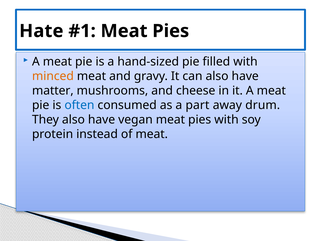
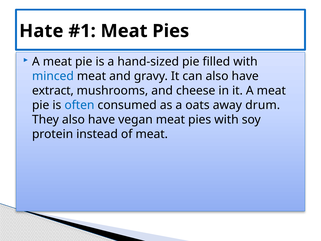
minced colour: orange -> blue
matter: matter -> extract
part: part -> oats
